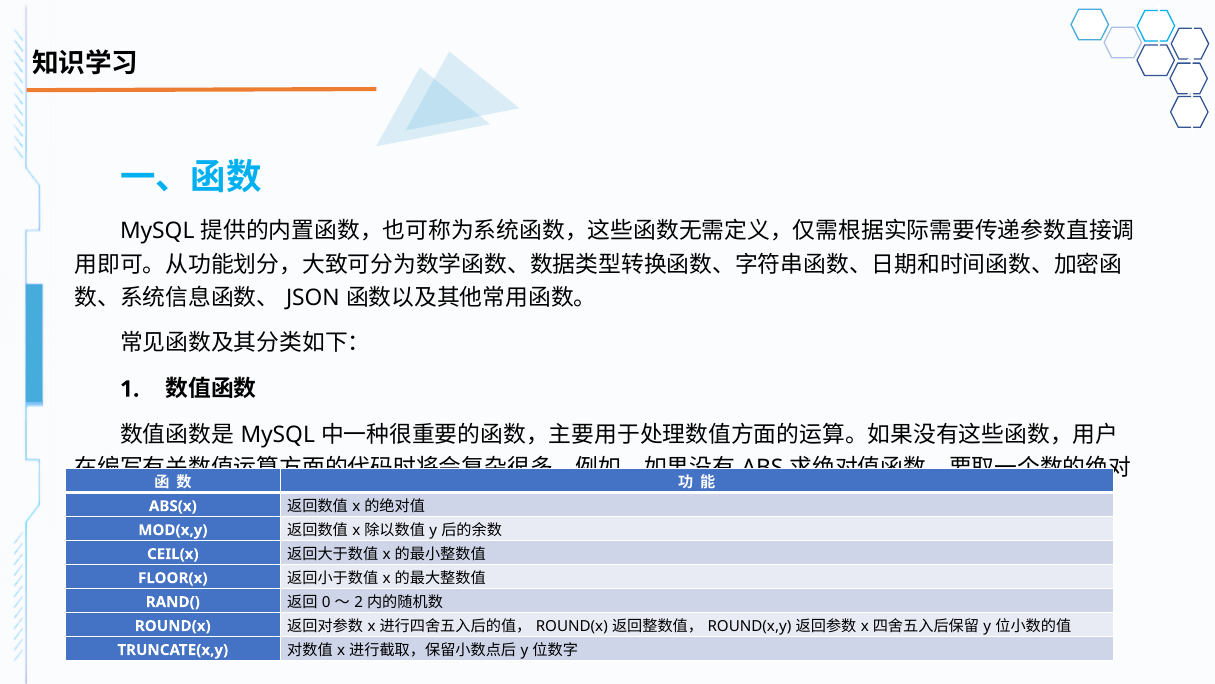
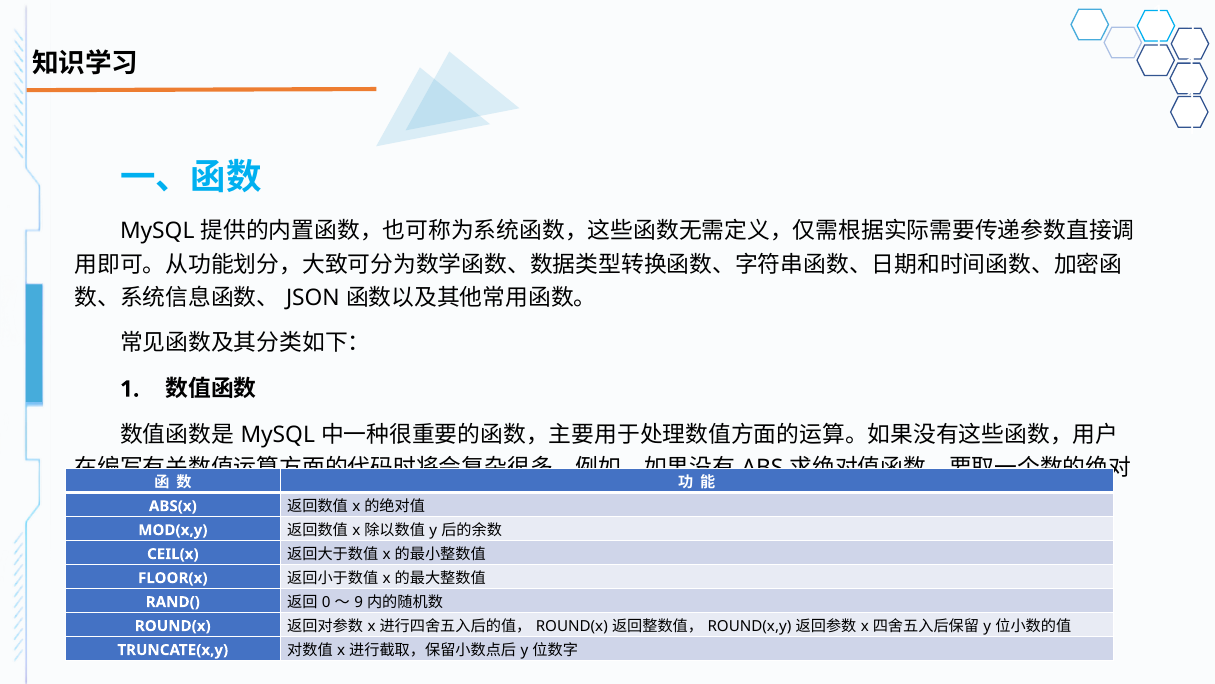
2: 2 -> 9
